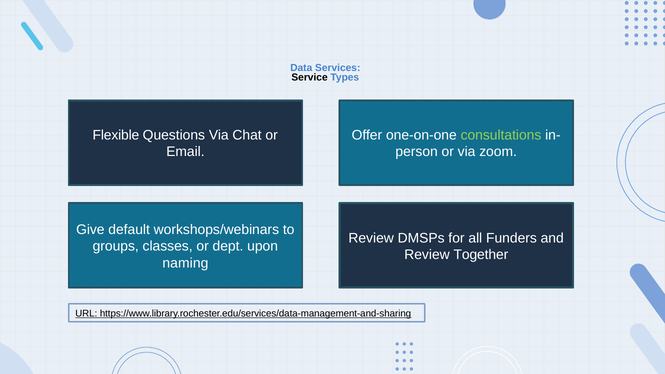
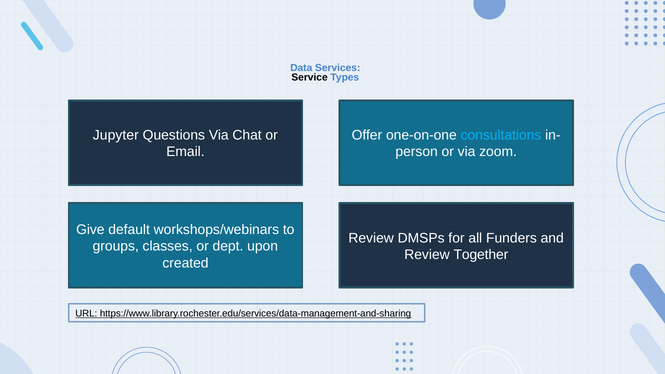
Flexible: Flexible -> Jupyter
consultations colour: light green -> light blue
naming: naming -> created
